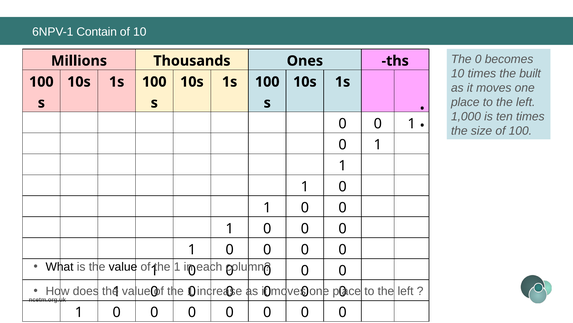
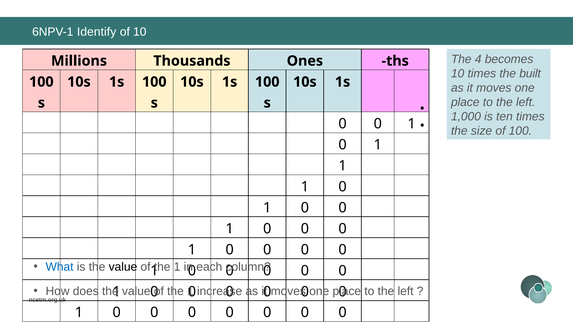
Contain: Contain -> Identify
The 0: 0 -> 4
What colour: black -> blue
